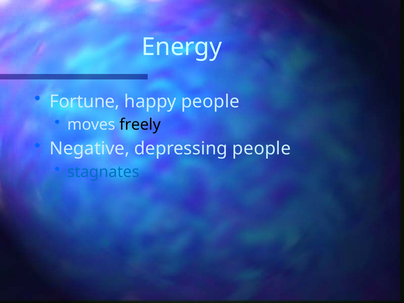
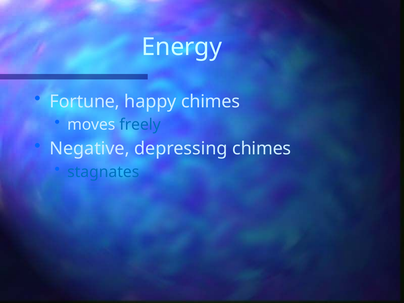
happy people: people -> chimes
freely colour: black -> blue
depressing people: people -> chimes
